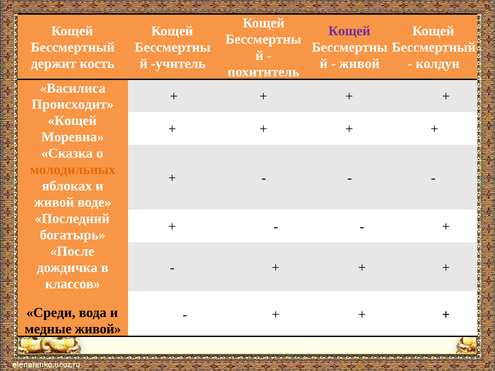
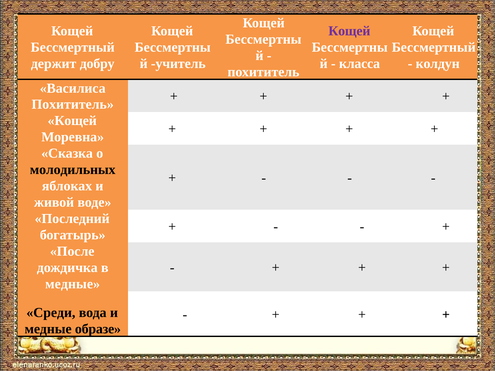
кость: кость -> добру
живой at (359, 64): живой -> класса
Происходит at (73, 105): Происходит -> Похититель
молодильных colour: orange -> black
классов at (73, 284): классов -> медные
медные живой: живой -> образе
